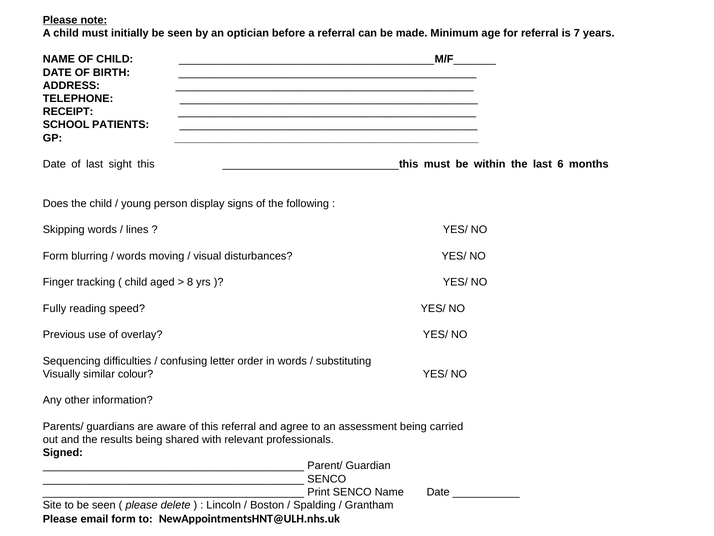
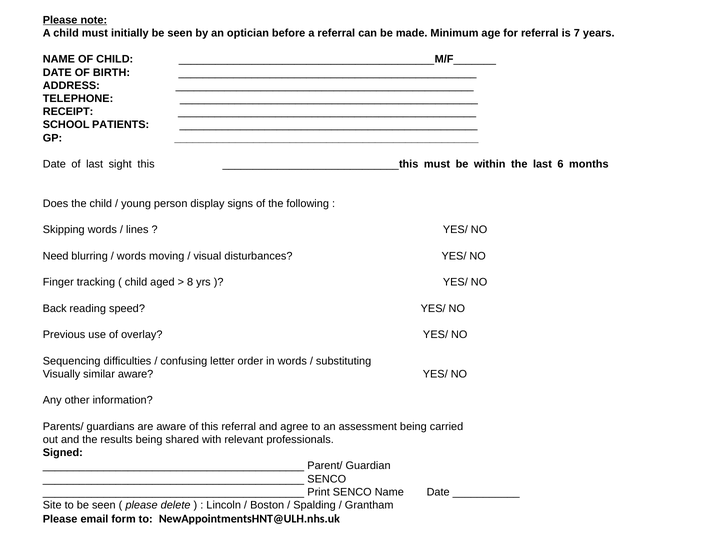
Form at (56, 256): Form -> Need
Fully: Fully -> Back
similar colour: colour -> aware
